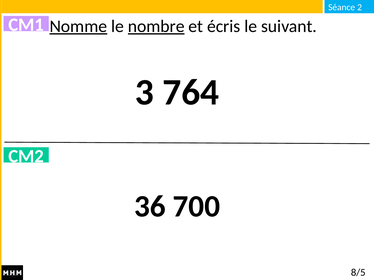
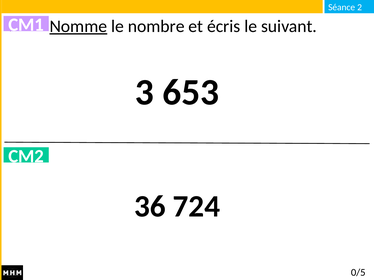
nombre underline: present -> none
764: 764 -> 653
700: 700 -> 724
8/5: 8/5 -> 0/5
